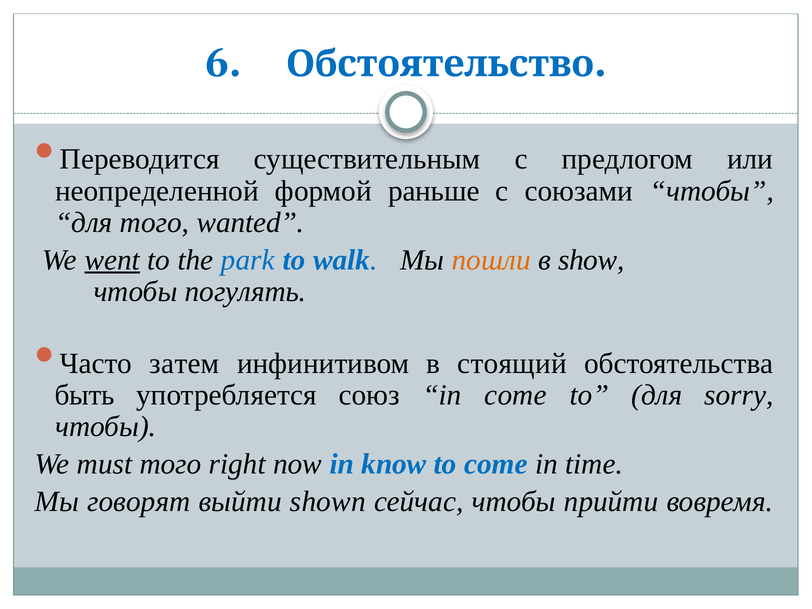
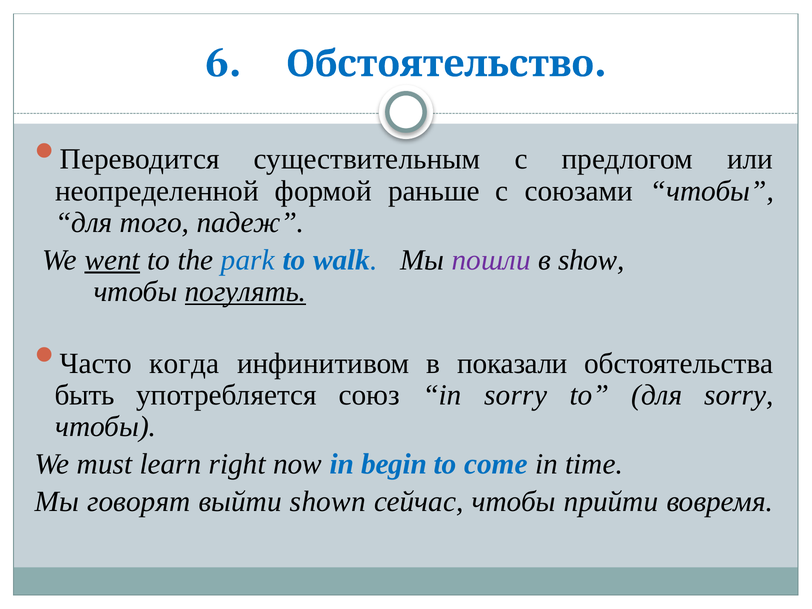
wanted: wanted -> падеж
пошли colour: orange -> purple
погулять underline: none -> present
затем: затем -> когда
стоящий: стоящий -> показали
in come: come -> sorry
must того: того -> learn
know: know -> begin
